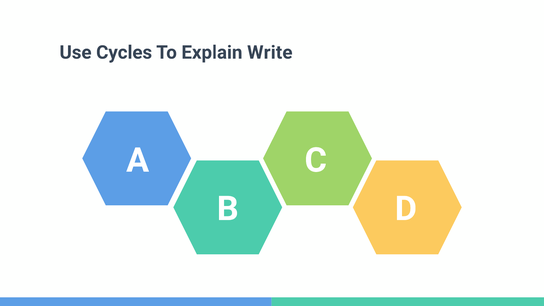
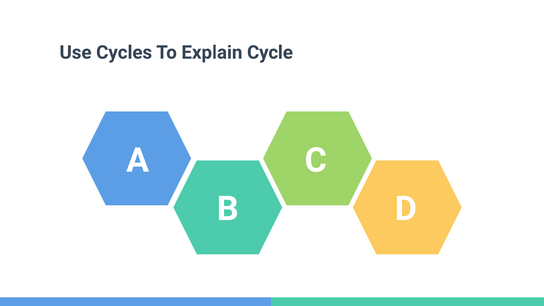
Write: Write -> Cycle
